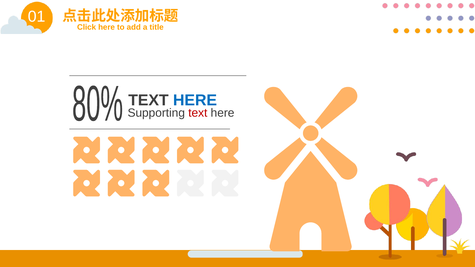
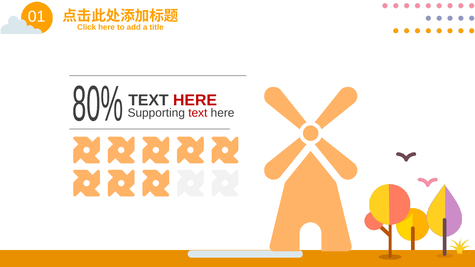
HERE at (195, 100) colour: blue -> red
